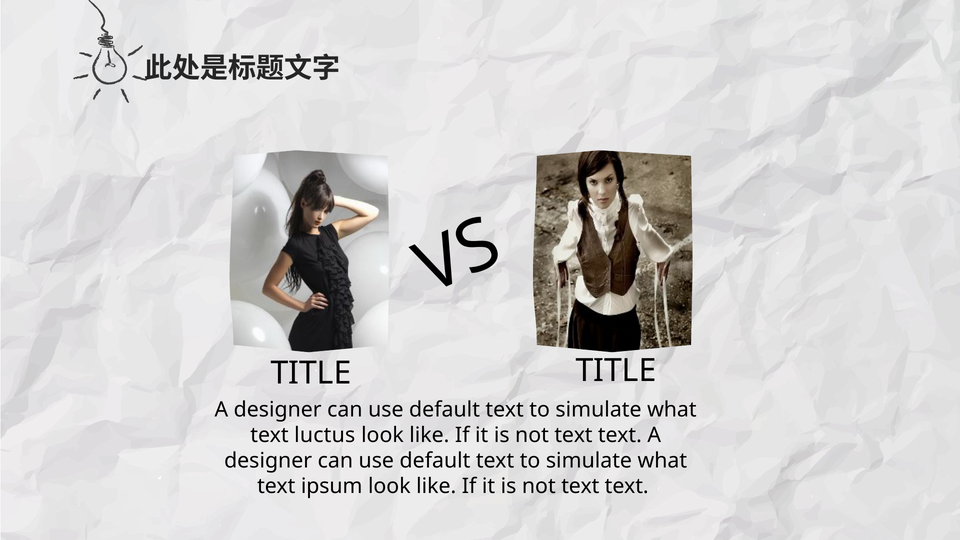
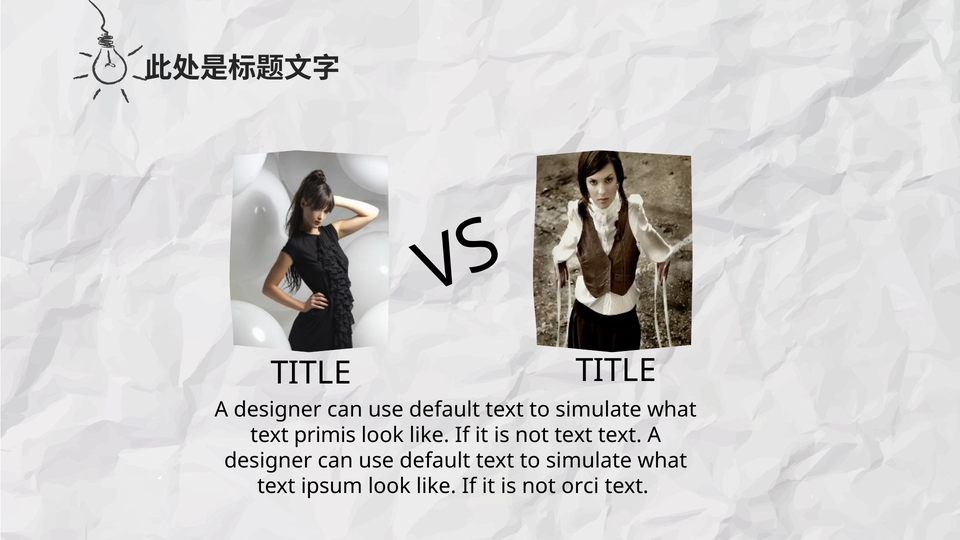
luctus: luctus -> primis
text at (580, 486): text -> orci
